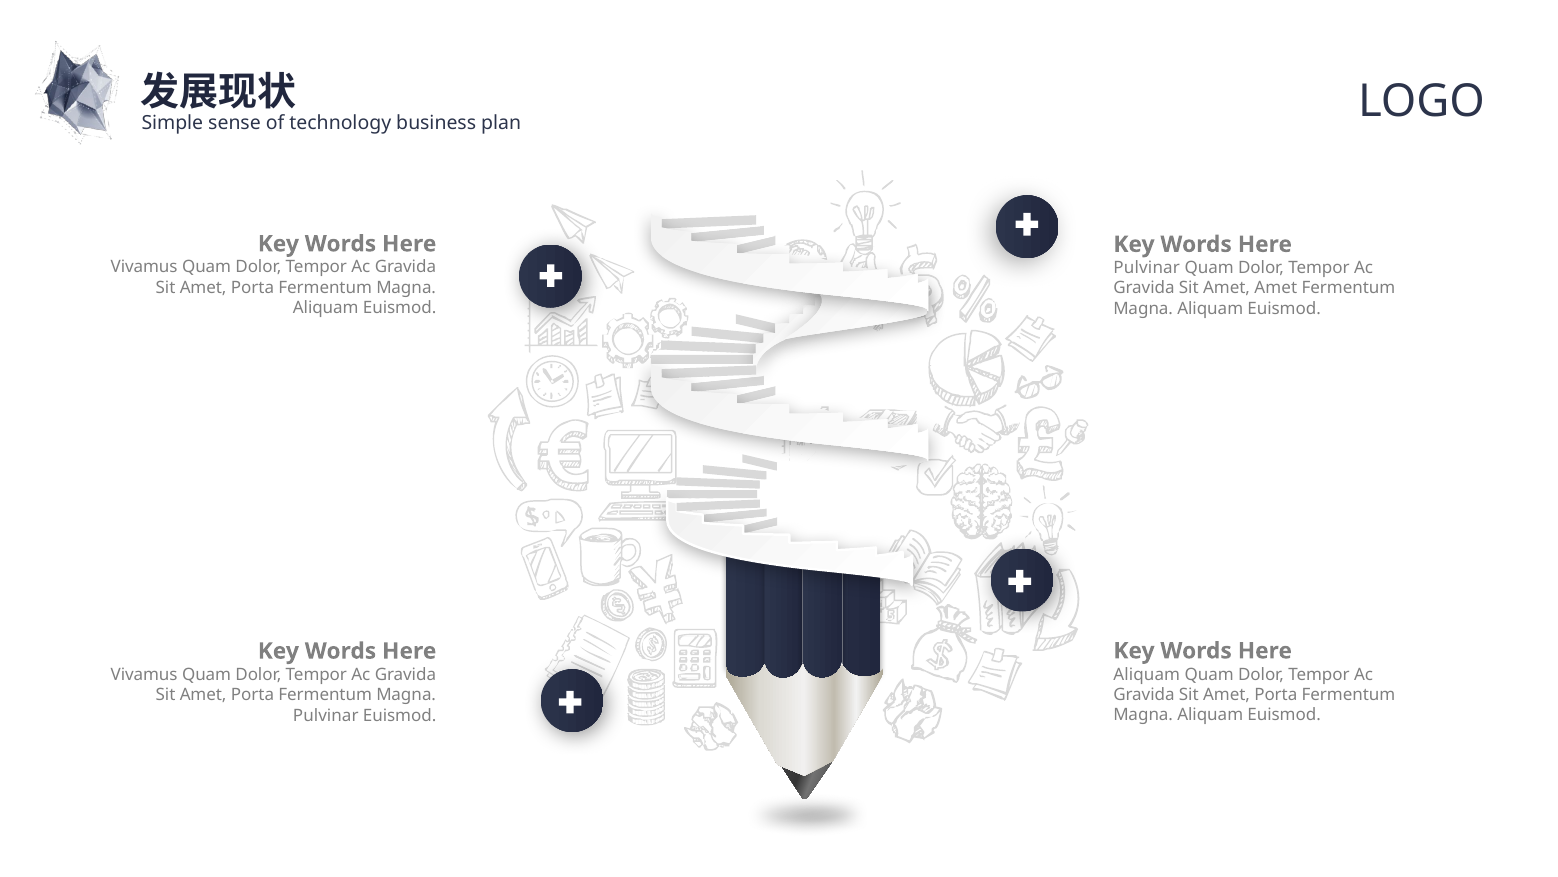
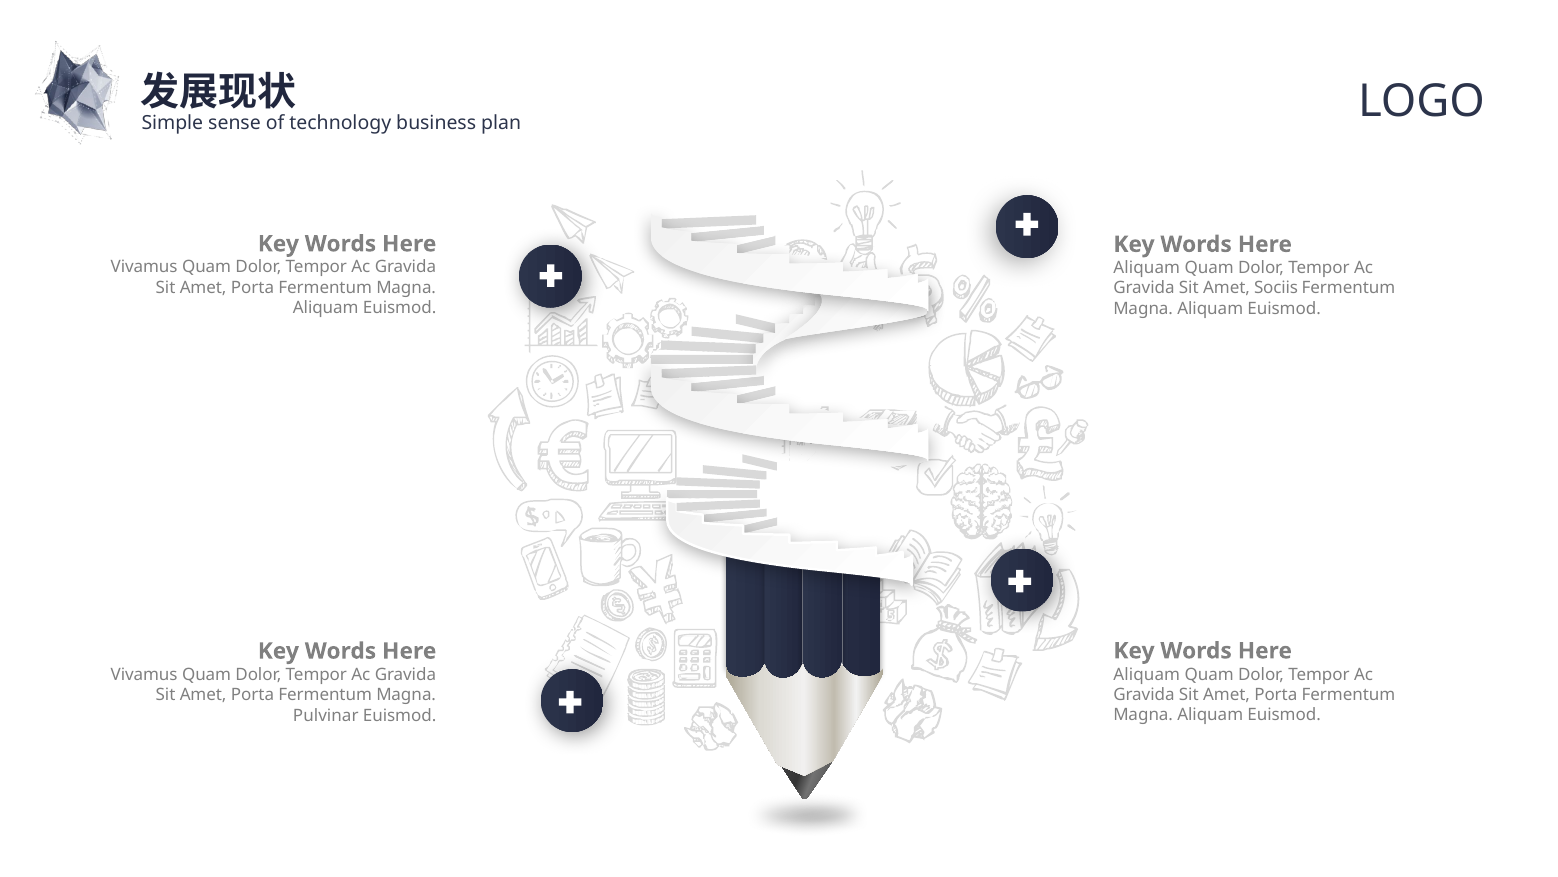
Pulvinar at (1147, 268): Pulvinar -> Aliquam
Amet Amet: Amet -> Sociis
